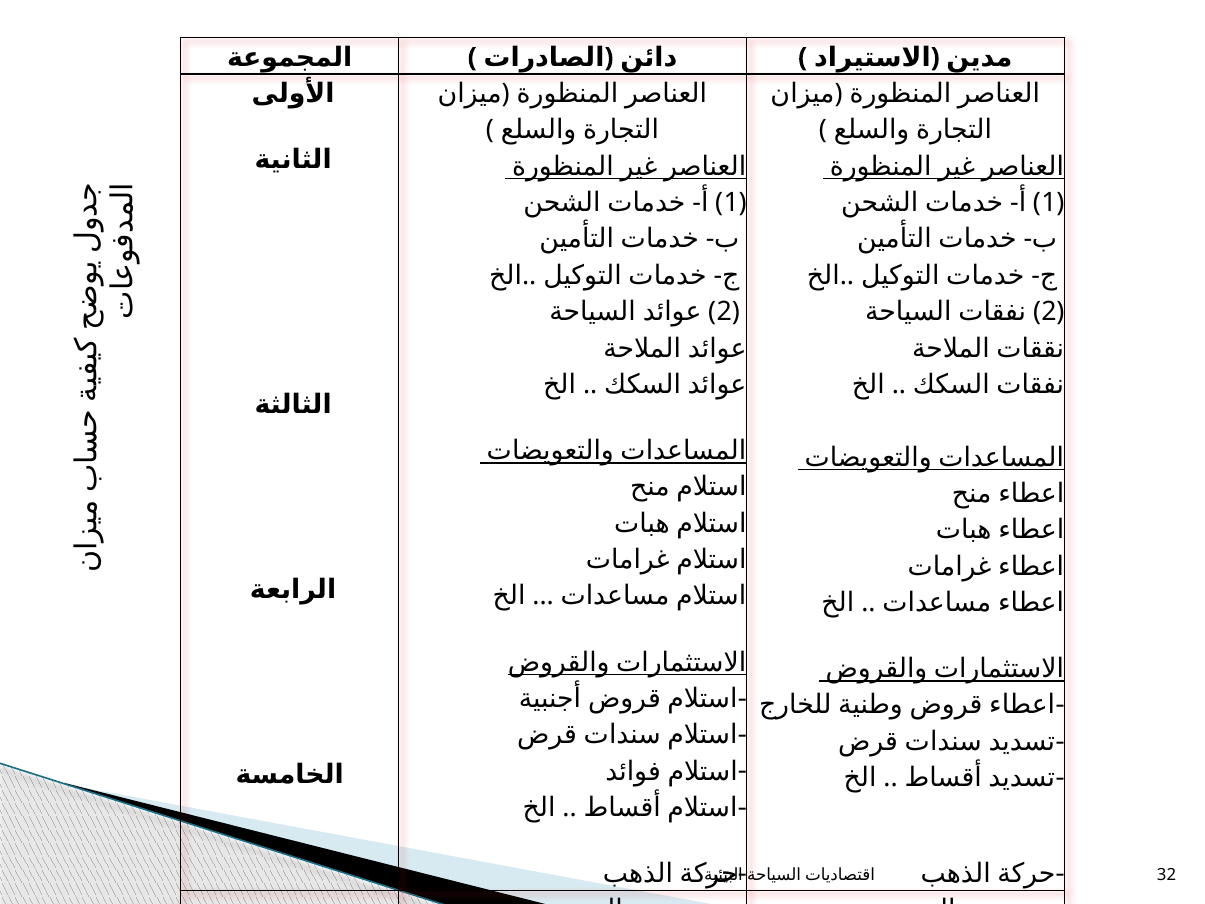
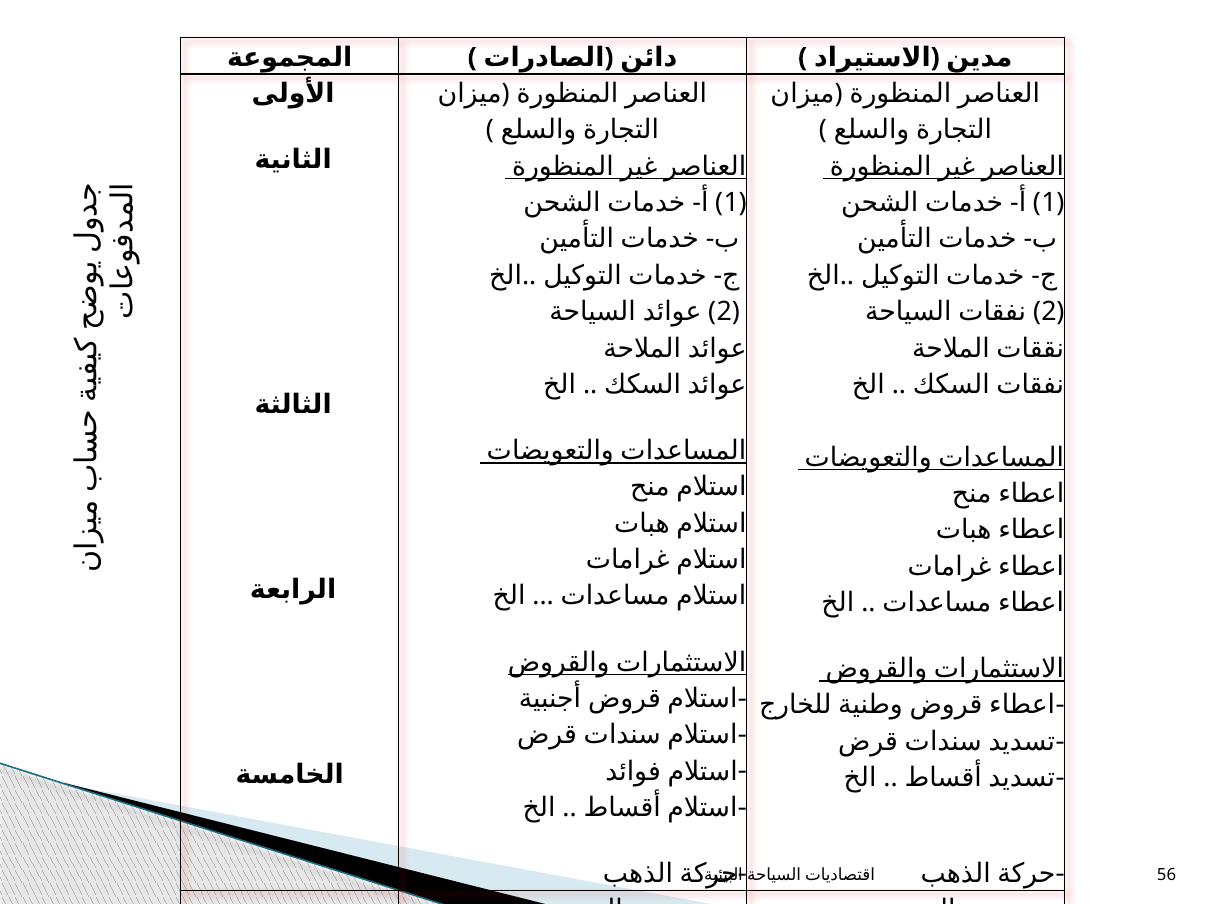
32: 32 -> 56
